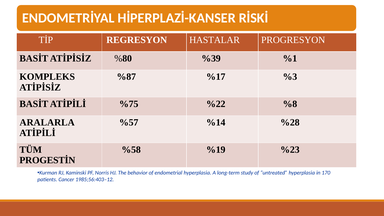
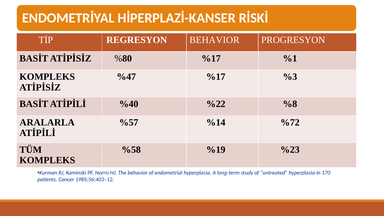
HASTALAR at (215, 40): HASTALAR -> BEHAVIOR
%80 %39: %39 -> %17
%87: %87 -> %47
%75: %75 -> %40
%28: %28 -> %72
PROGESTİN at (47, 160): PROGESTİN -> KOMPLEKS
